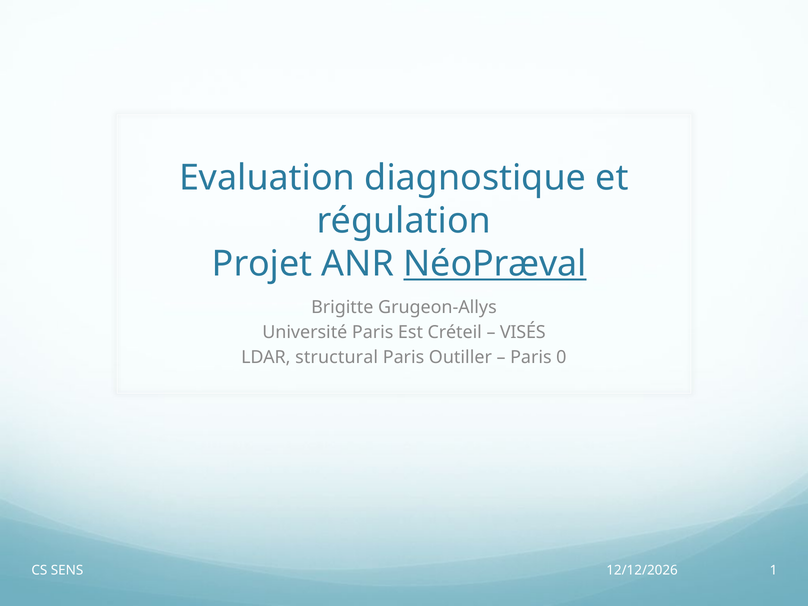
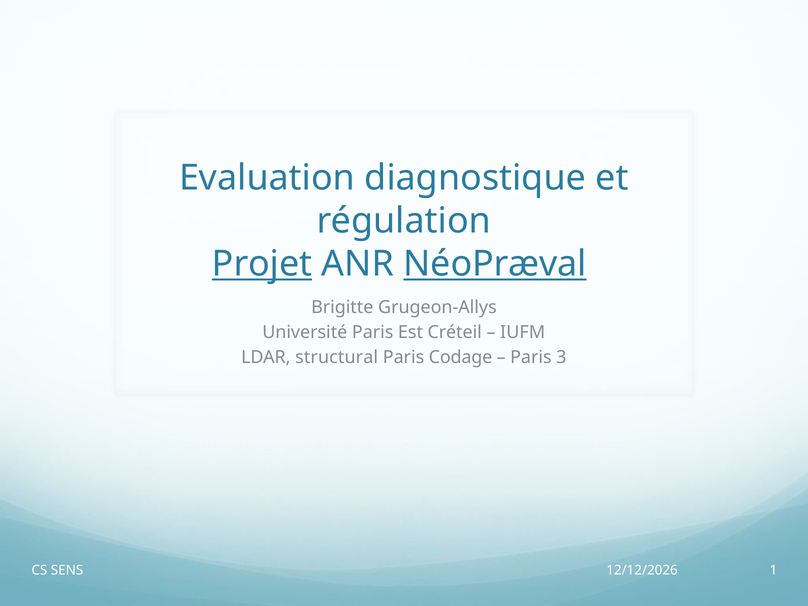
Projet underline: none -> present
VISÉS: VISÉS -> IUFM
Outiller: Outiller -> Codage
0: 0 -> 3
